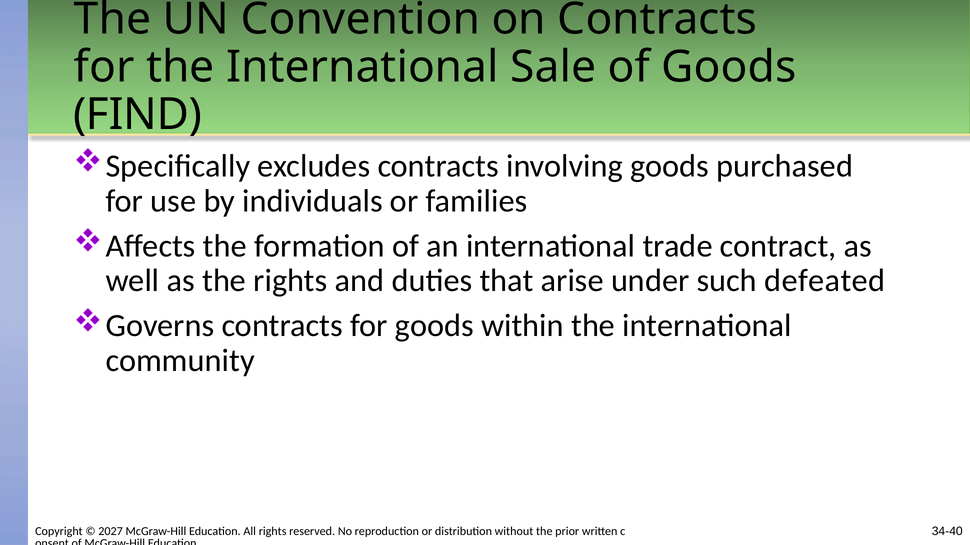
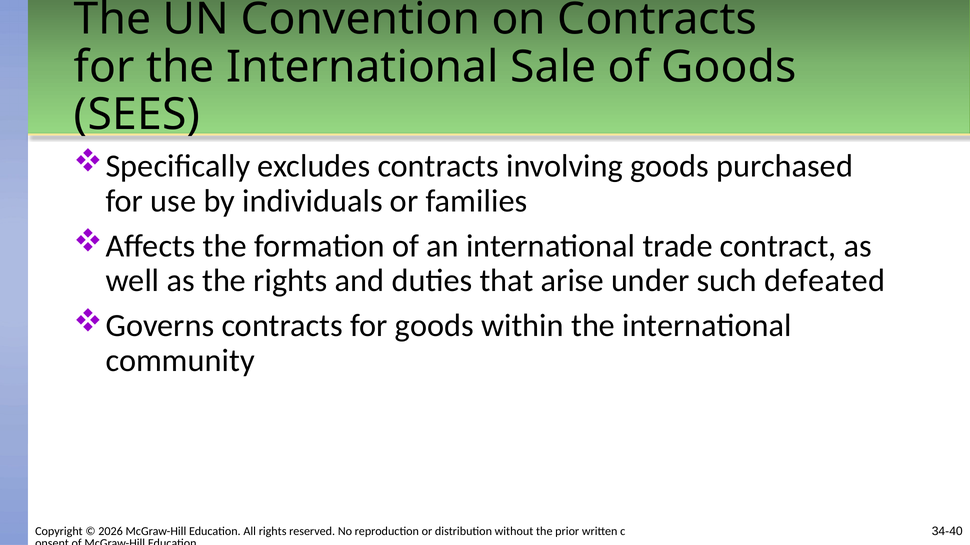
FIND: FIND -> SEES
2027: 2027 -> 2026
